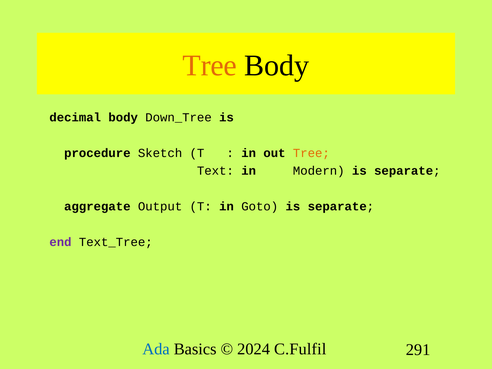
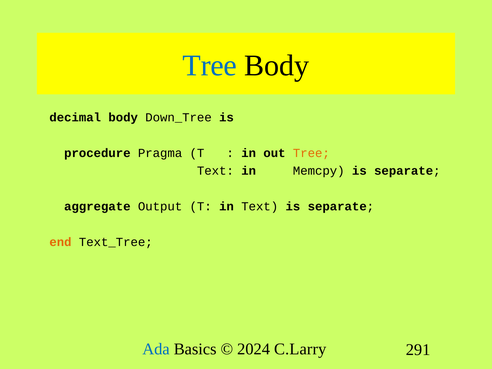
Tree at (210, 66) colour: orange -> blue
Sketch: Sketch -> Pragma
Modern: Modern -> Memcpy
in Goto: Goto -> Text
end colour: purple -> orange
C.Fulfil: C.Fulfil -> C.Larry
